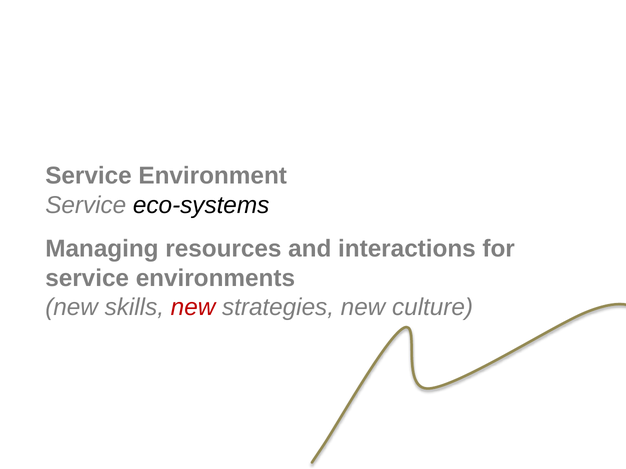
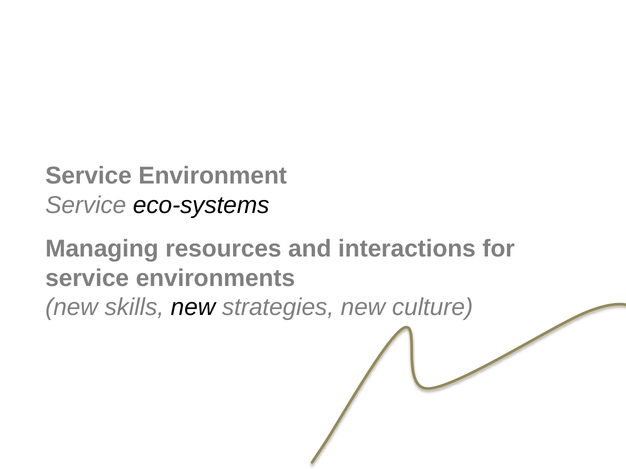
new at (193, 308) colour: red -> black
